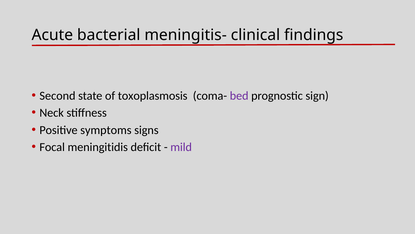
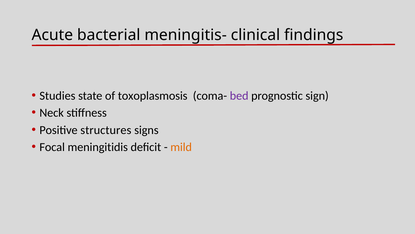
Second: Second -> Studies
symptoms: symptoms -> structures
mild colour: purple -> orange
